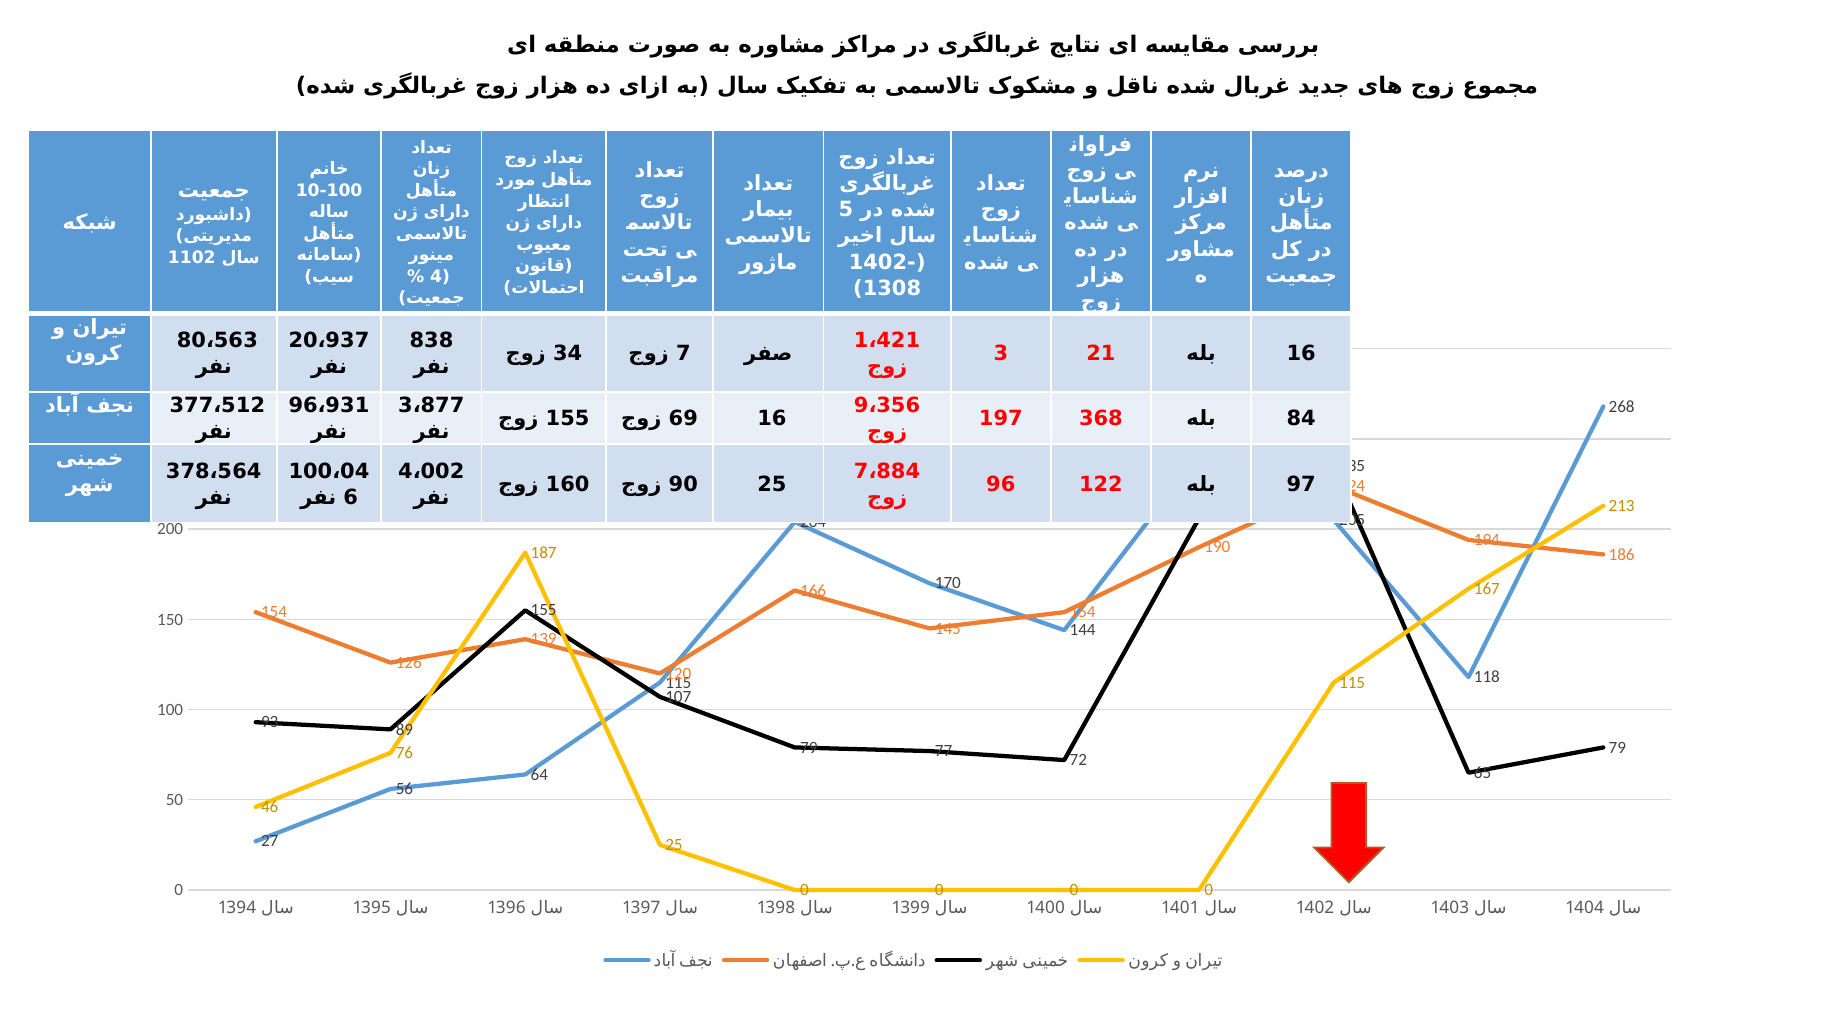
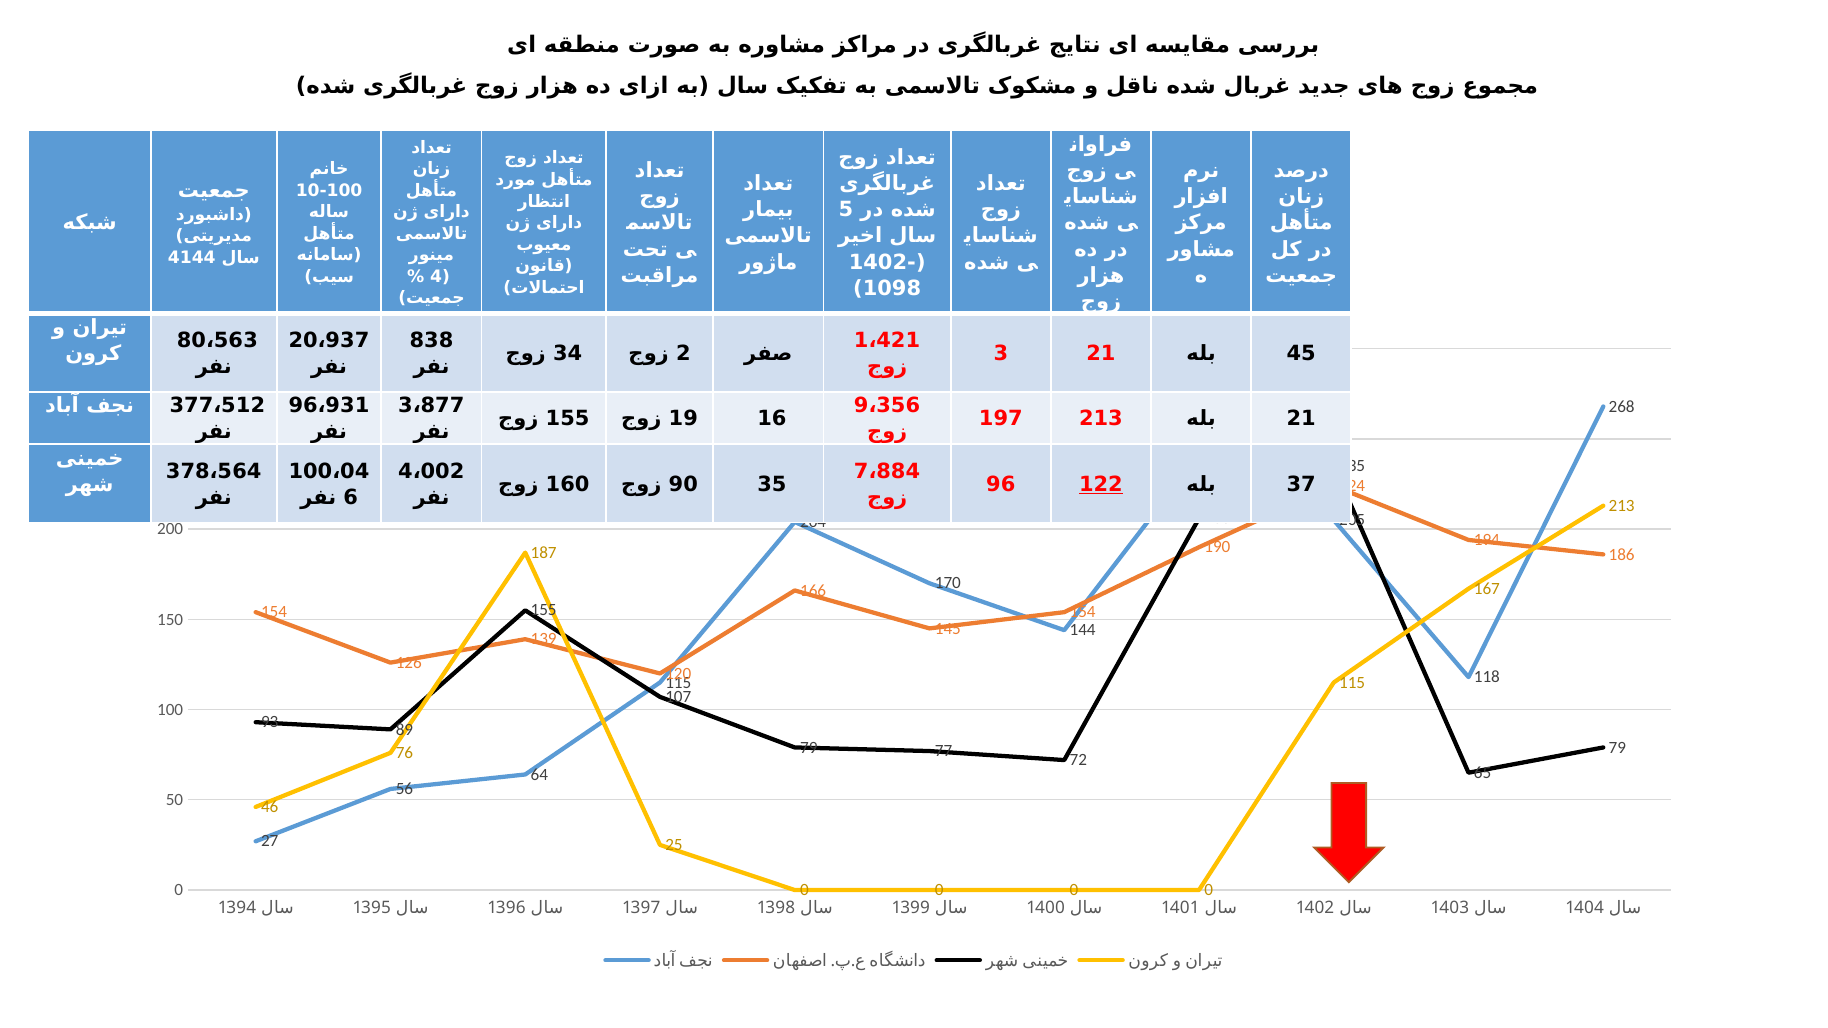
1102: 1102 -> 4144
1308: 1308 -> 1098
7: 7 -> 2
16 at (1301, 354): 16 -> 45
69: 69 -> 19
197 368: 368 -> 213
84 at (1301, 419): 84 -> 21
25 at (772, 484): 25 -> 35
122 underline: none -> present
97: 97 -> 37
